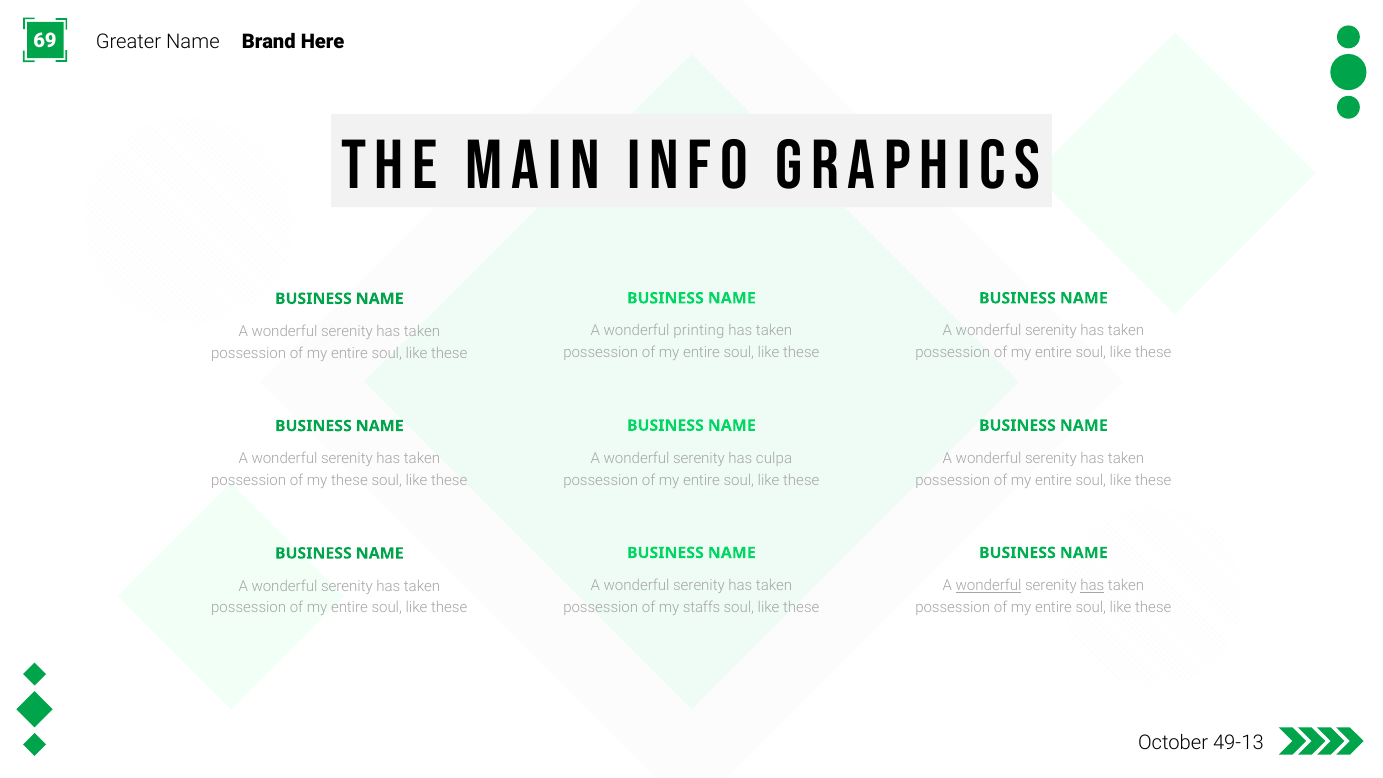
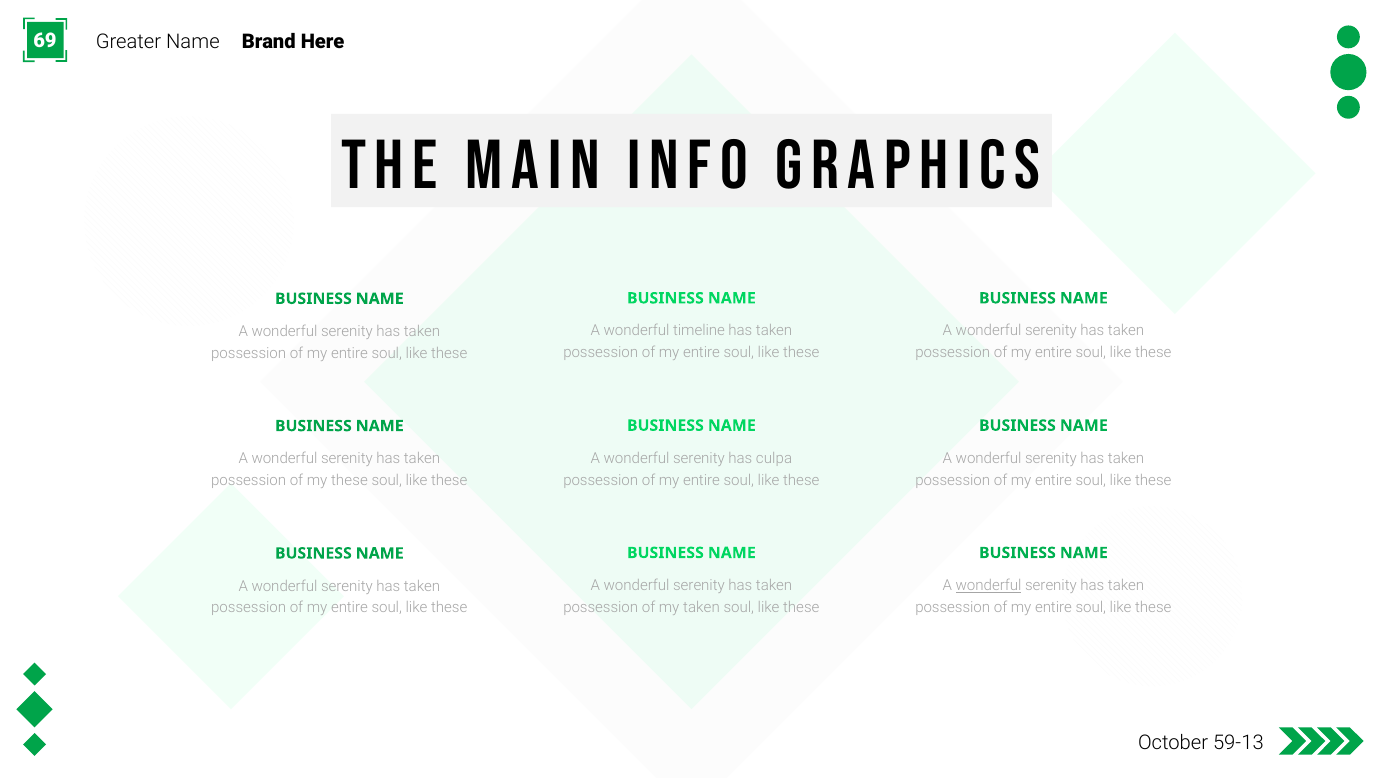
printing: printing -> timeline
has at (1092, 586) underline: present -> none
my staffs: staffs -> taken
49-13: 49-13 -> 59-13
